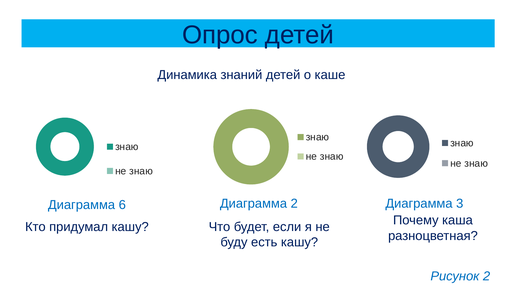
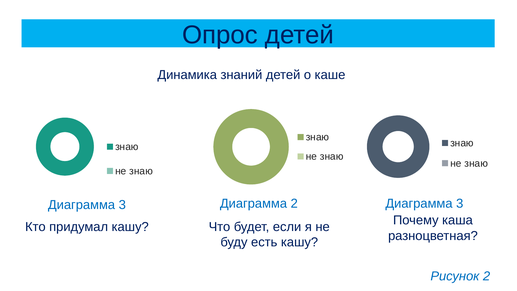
6 at (122, 205): 6 -> 3
